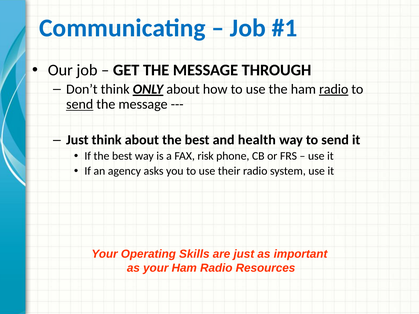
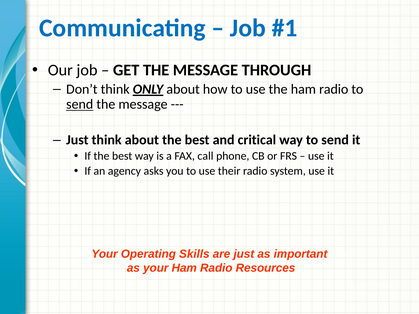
radio at (334, 89) underline: present -> none
health: health -> critical
risk: risk -> call
